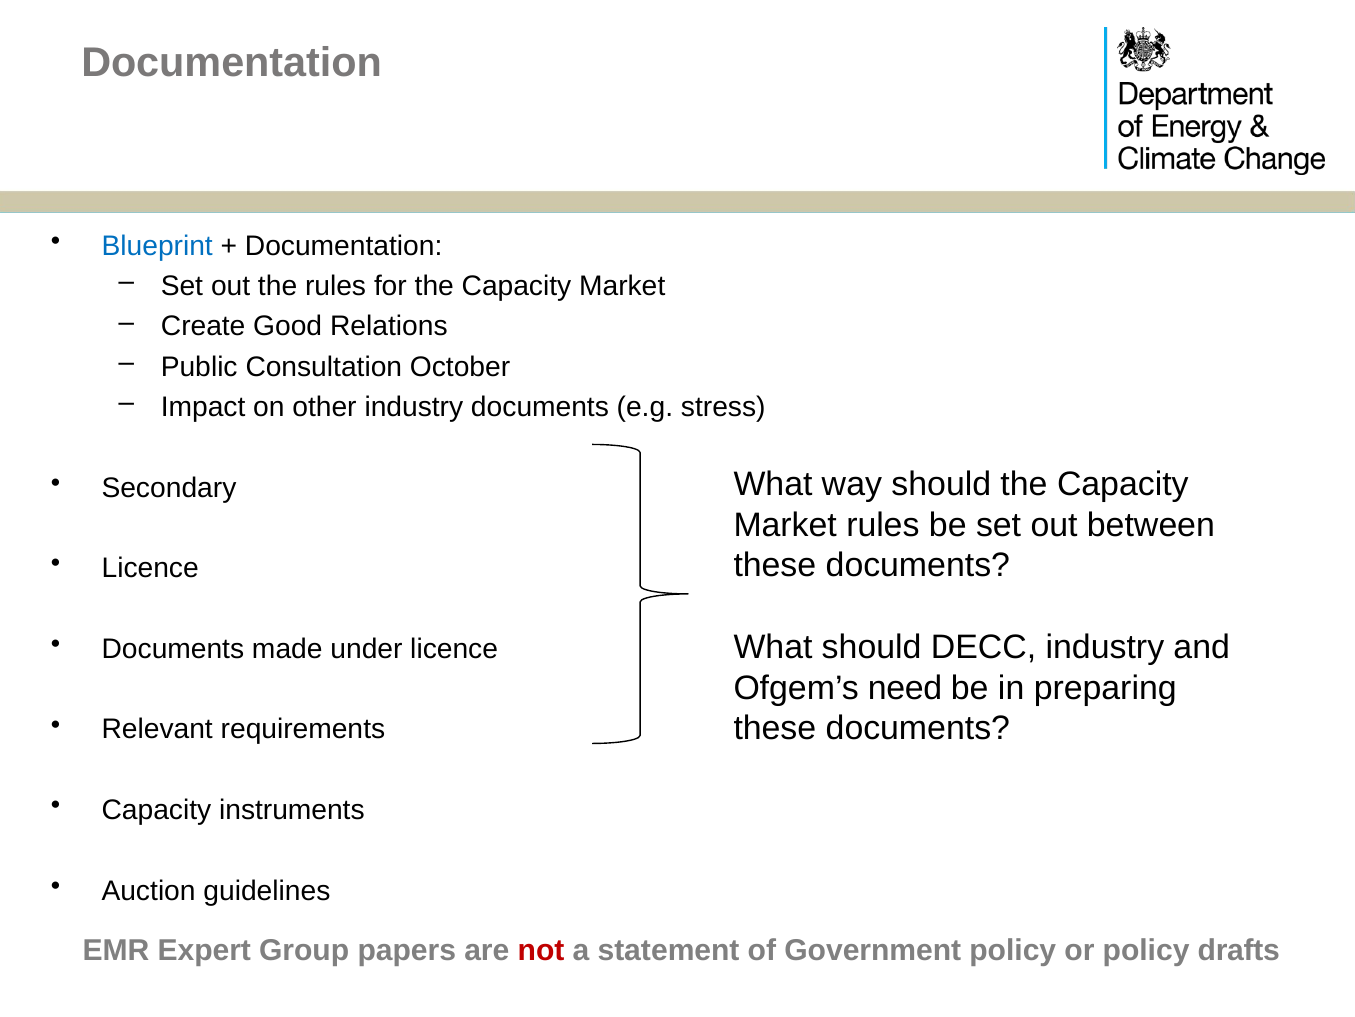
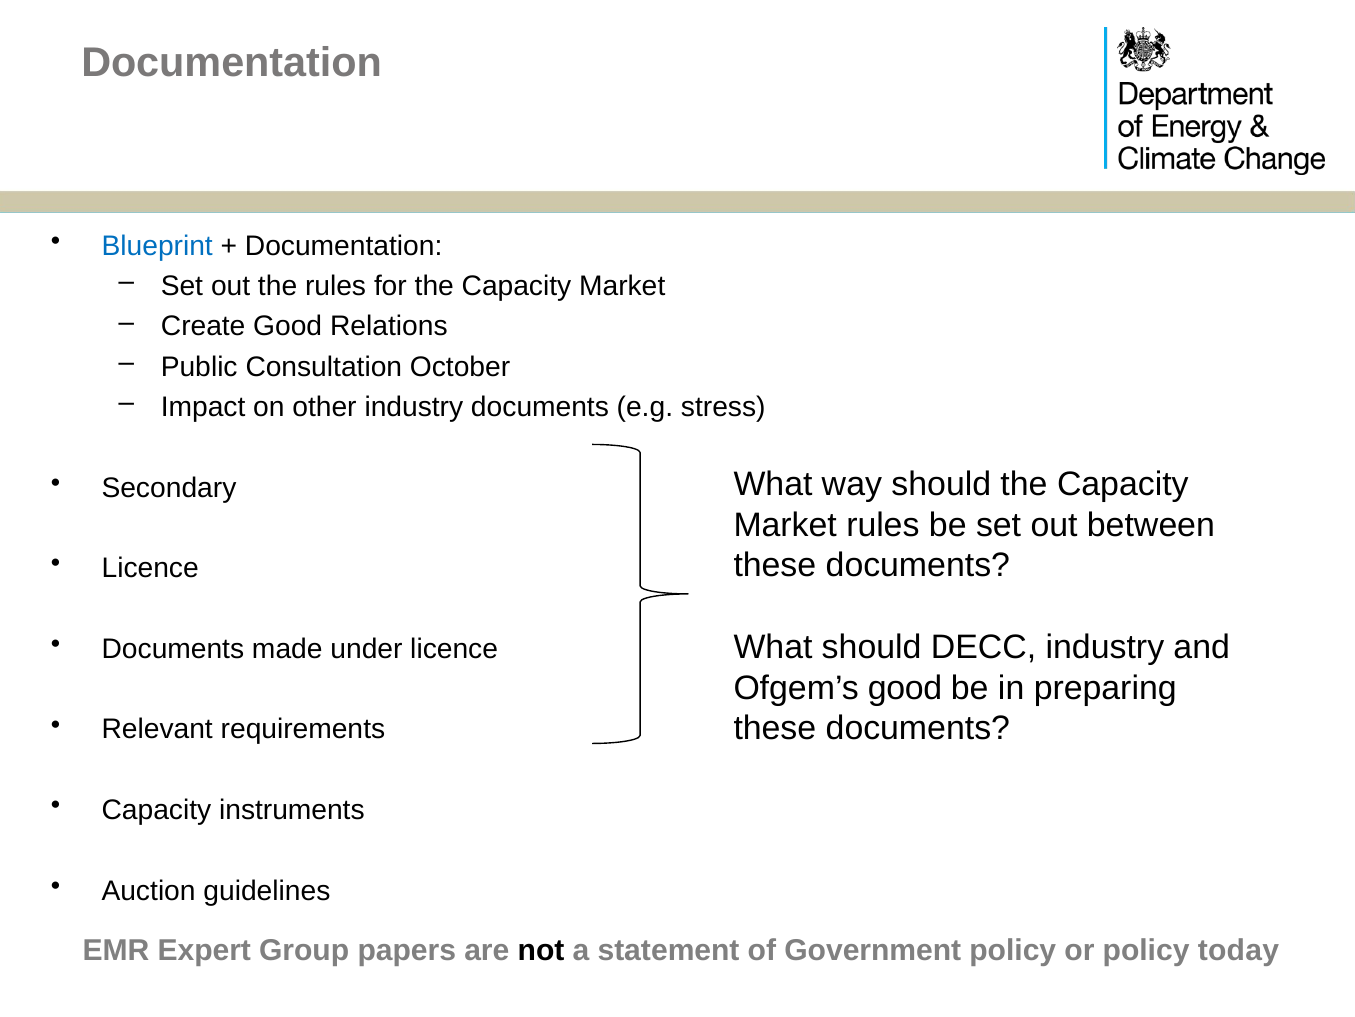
Ofgem’s need: need -> good
not colour: red -> black
drafts: drafts -> today
